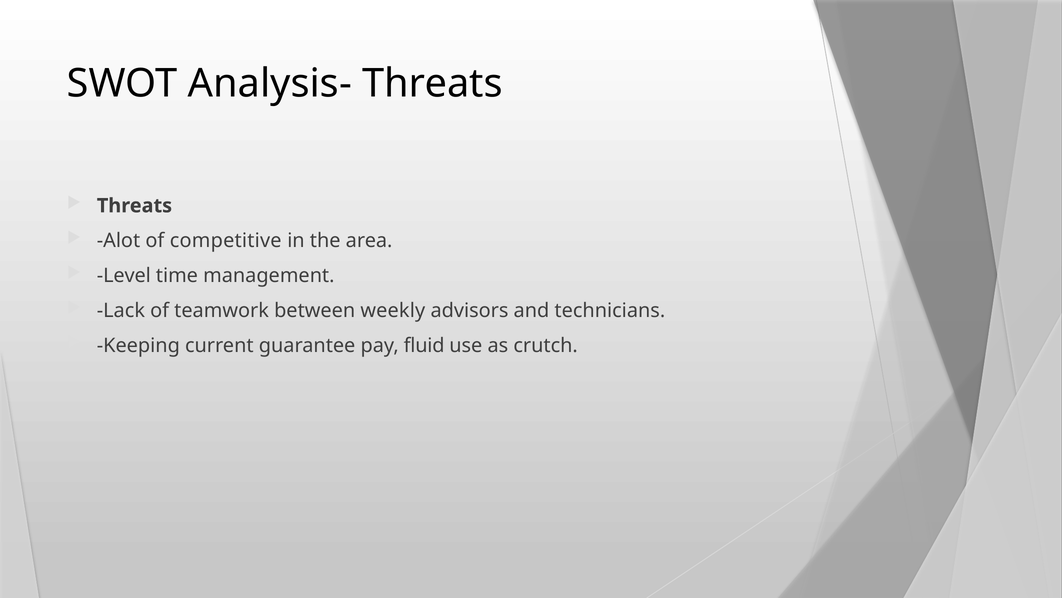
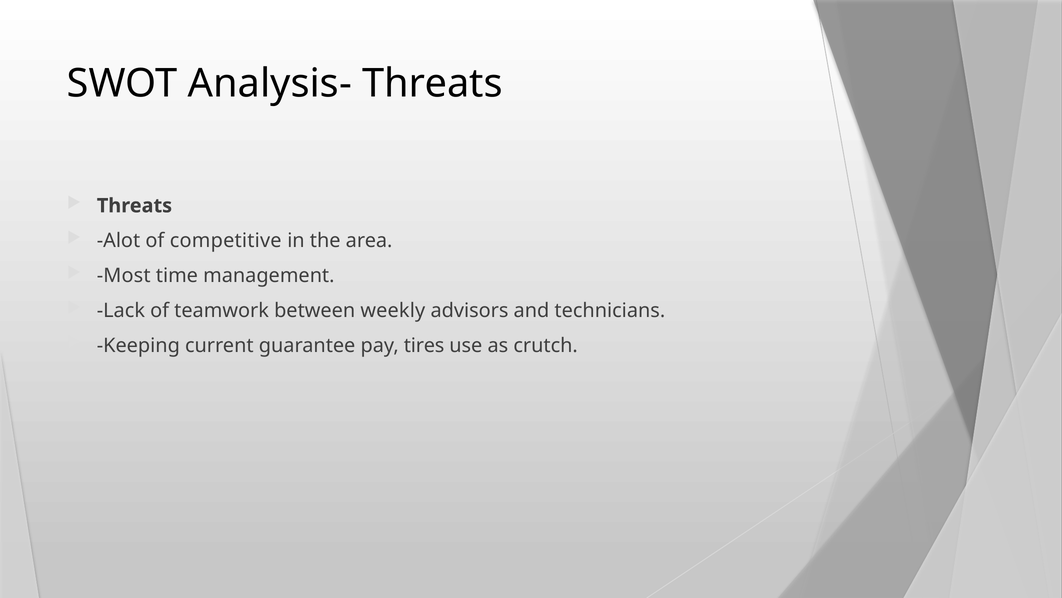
Level: Level -> Most
fluid: fluid -> tires
